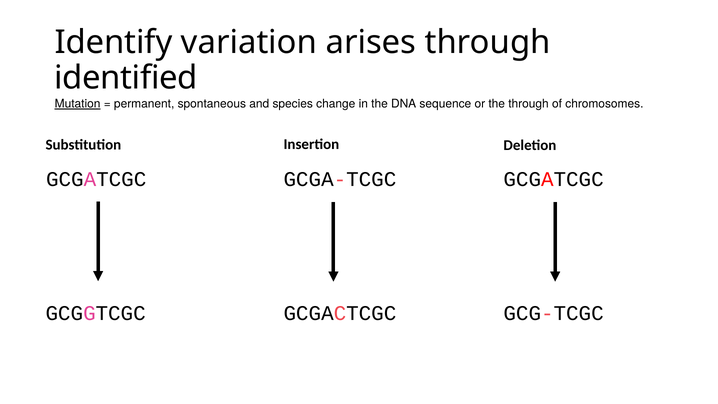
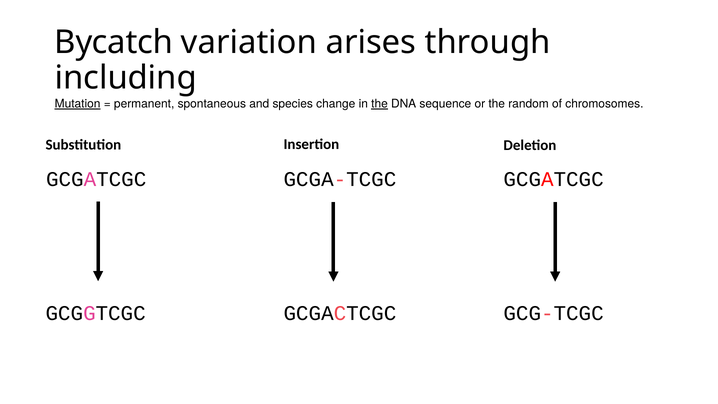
Identify: Identify -> Bycatch
identified: identified -> including
the at (380, 104) underline: none -> present
the through: through -> random
